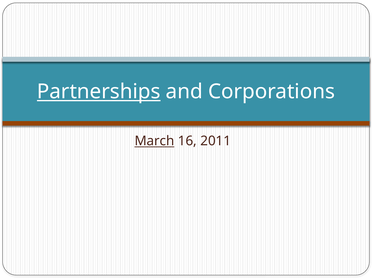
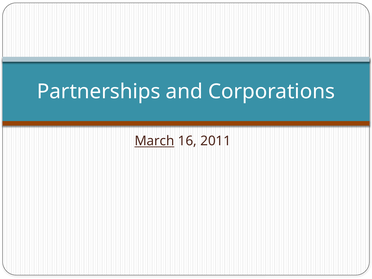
Partnerships underline: present -> none
